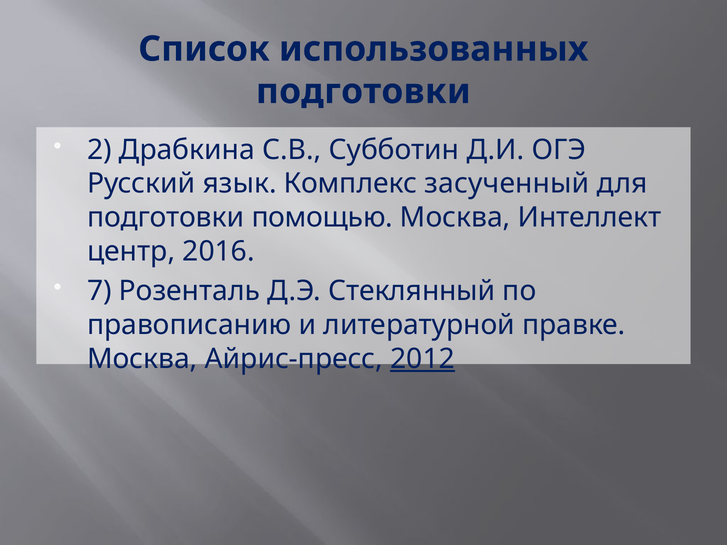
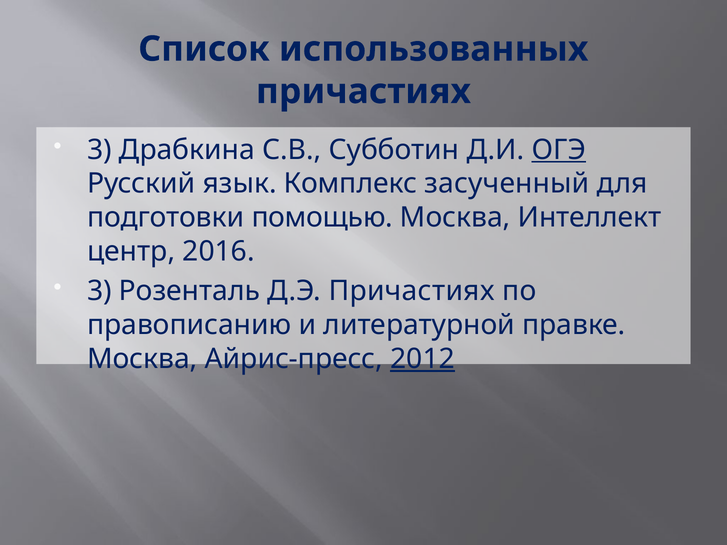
подготовки at (363, 91): подготовки -> причастиях
2 at (99, 150): 2 -> 3
ОГЭ underline: none -> present
7 at (99, 291): 7 -> 3
Д.Э Стеклянный: Стеклянный -> Причастиях
